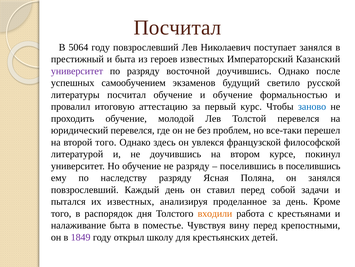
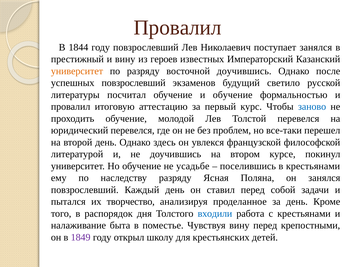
Посчитал at (177, 28): Посчитал -> Провалил
5064: 5064 -> 1844
и быта: быта -> вину
университет at (77, 71) colour: purple -> orange
успешных самообучением: самообучением -> повзрослевший
второй того: того -> день
не разряду: разряду -> усадьбе
в поселившись: поселившись -> крестьянами
их известных: известных -> творчество
входили colour: orange -> blue
